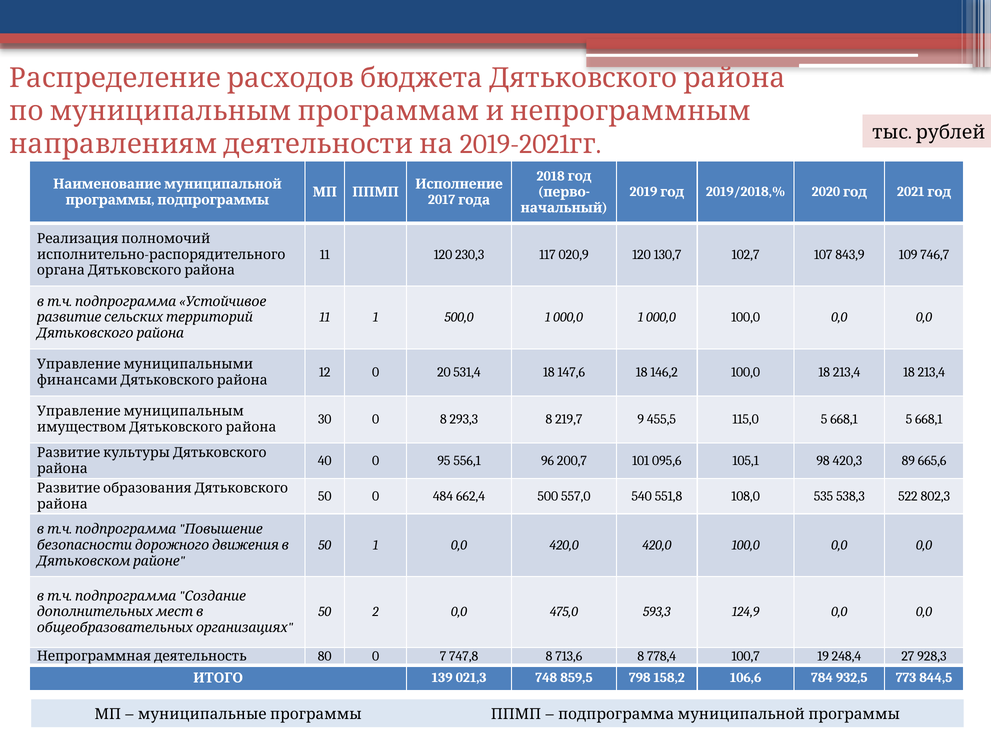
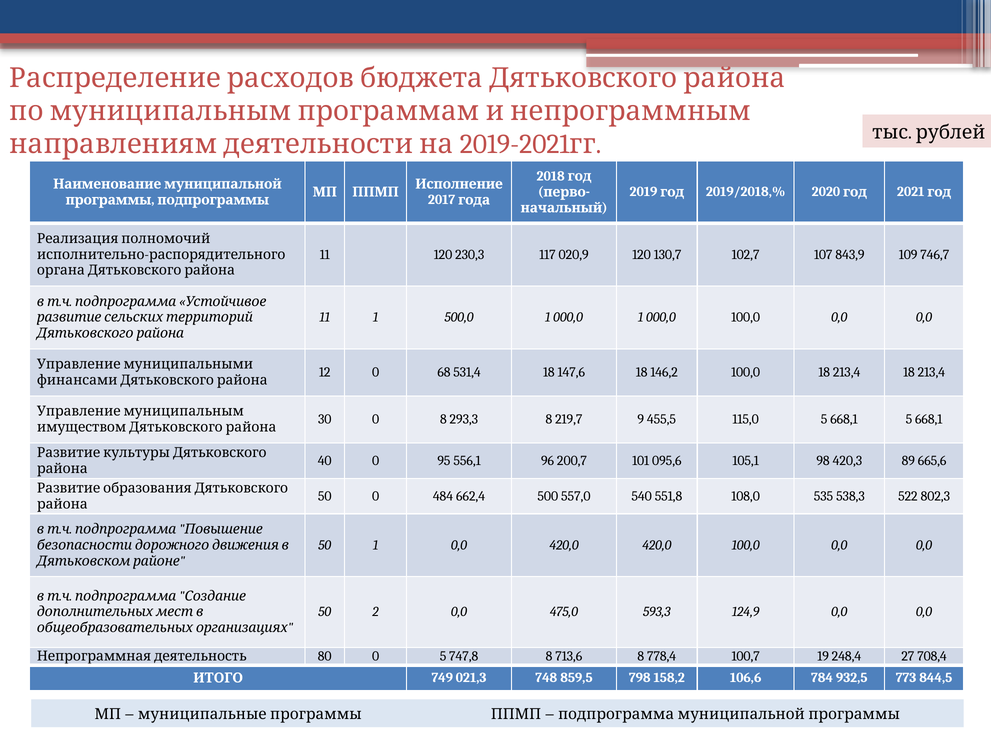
20: 20 -> 68
0 7: 7 -> 5
928,3: 928,3 -> 708,4
139: 139 -> 749
